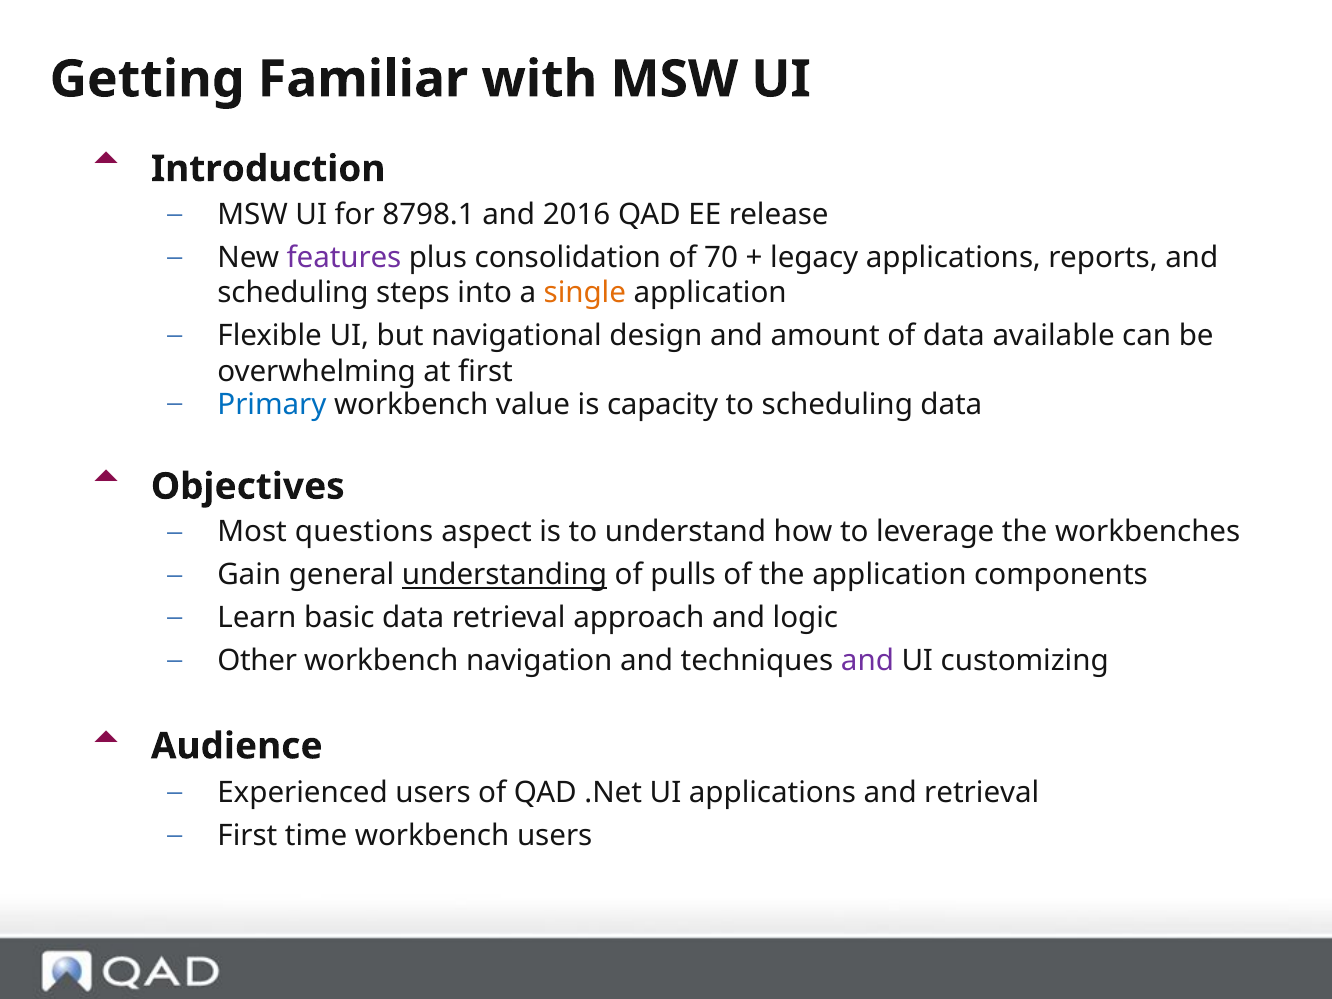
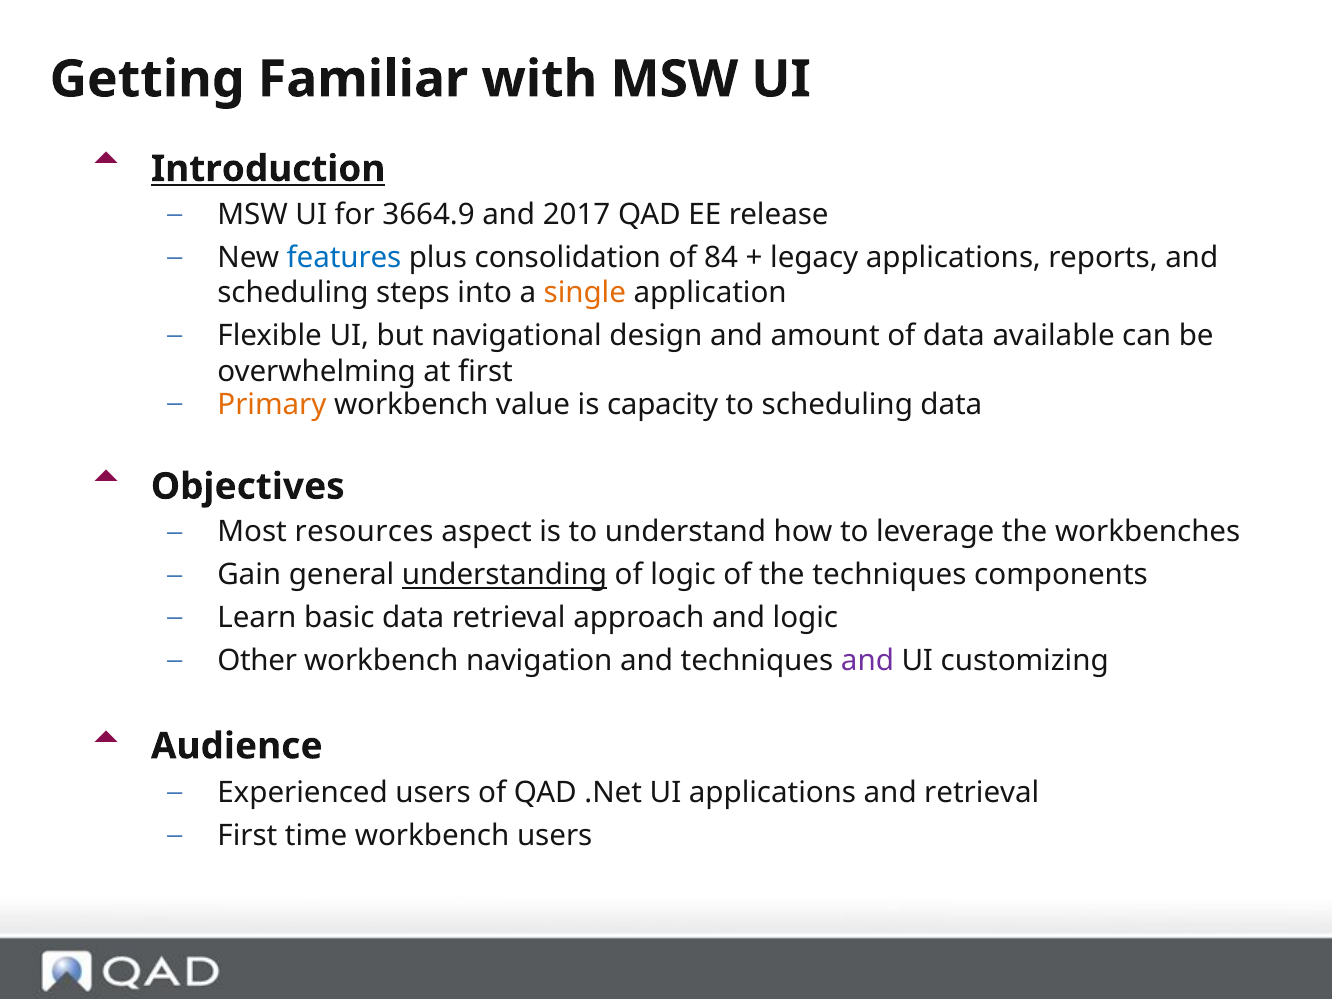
Introduction underline: none -> present
8798.1: 8798.1 -> 3664.9
2016: 2016 -> 2017
features colour: purple -> blue
70: 70 -> 84
Primary colour: blue -> orange
questions: questions -> resources
of pulls: pulls -> logic
the application: application -> techniques
